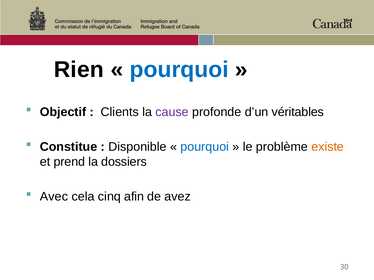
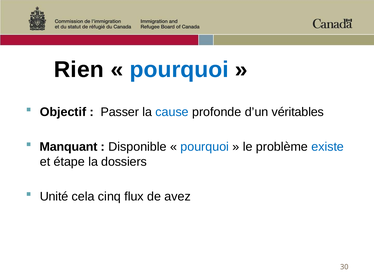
Clients: Clients -> Passer
cause colour: purple -> blue
Constitue: Constitue -> Manquant
existe colour: orange -> blue
prend: prend -> étape
Avec: Avec -> Unité
afin: afin -> flux
